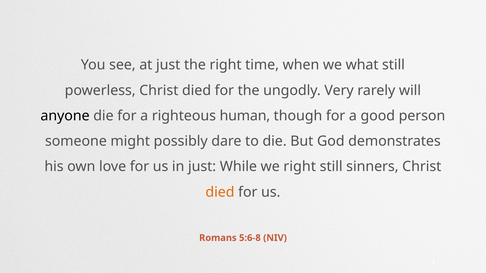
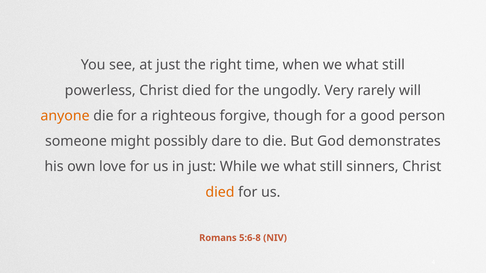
anyone colour: black -> orange
human: human -> forgive
While we right: right -> what
